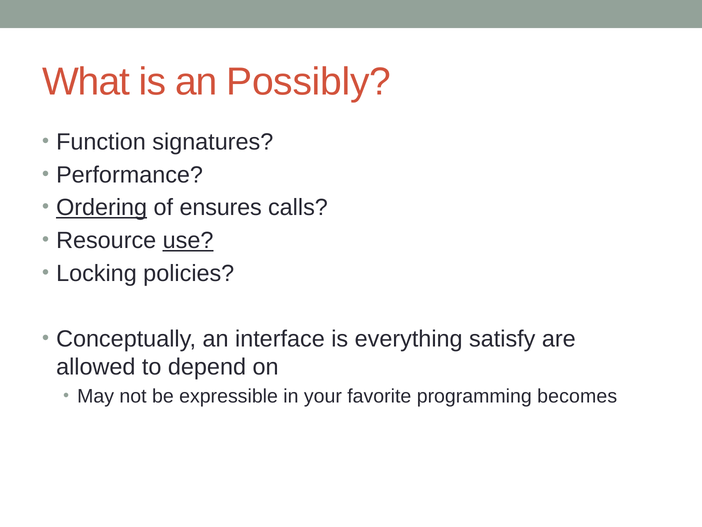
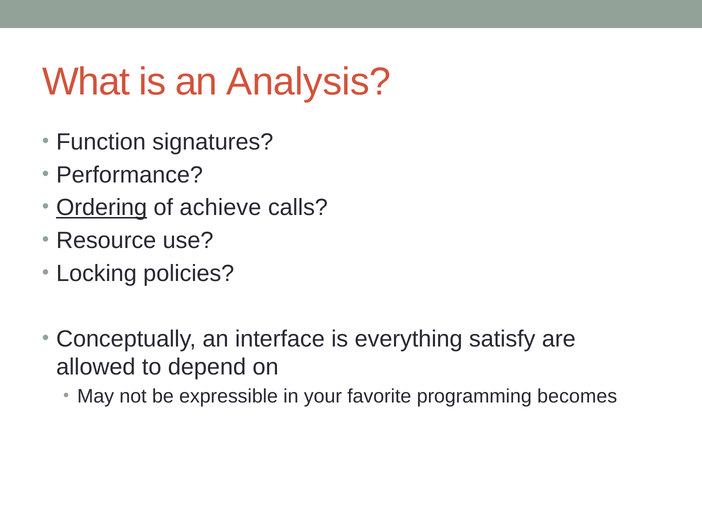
Possibly: Possibly -> Analysis
ensures: ensures -> achieve
use underline: present -> none
